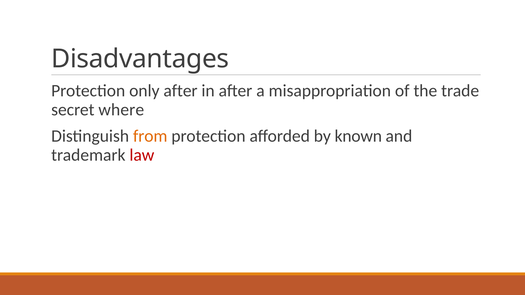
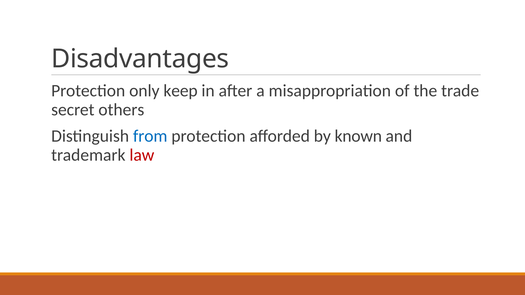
only after: after -> keep
where: where -> others
from colour: orange -> blue
